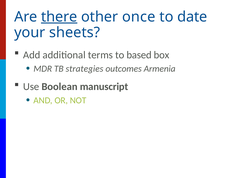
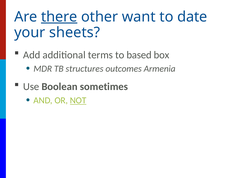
once: once -> want
strategies: strategies -> structures
manuscript: manuscript -> sometimes
NOT underline: none -> present
